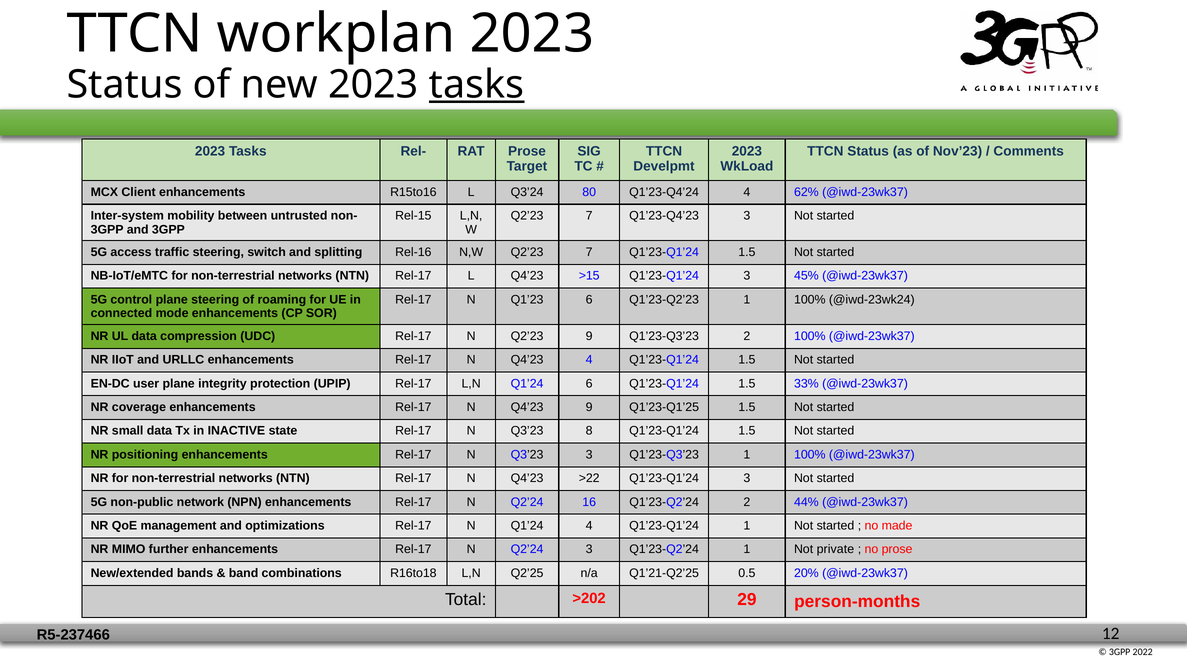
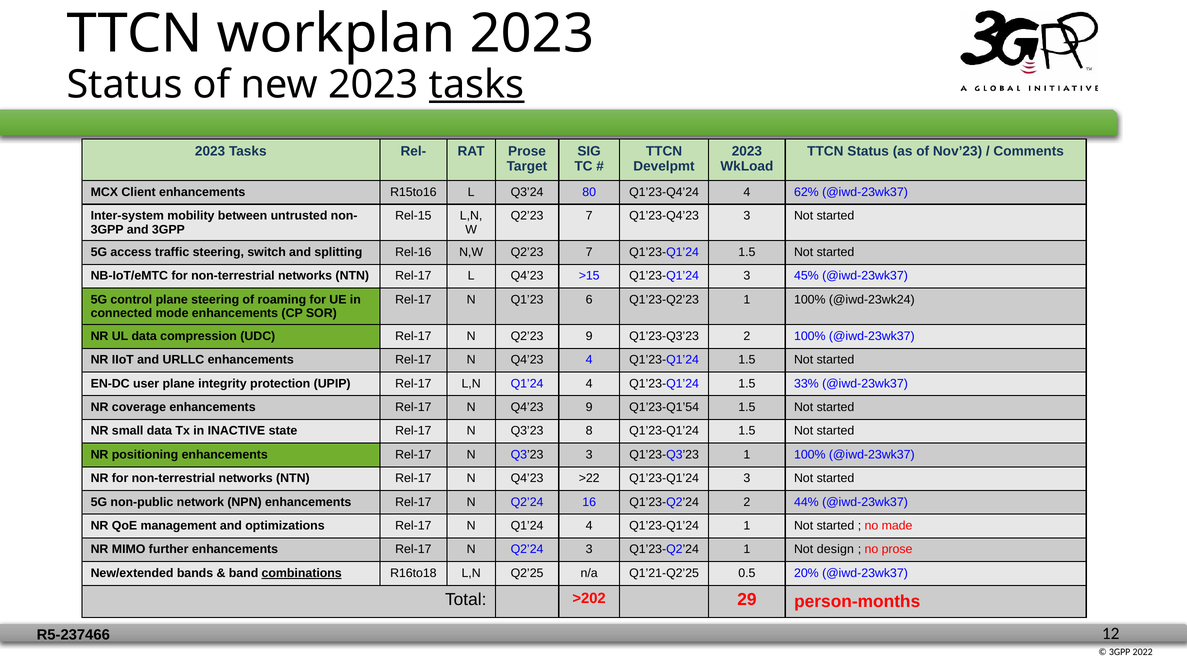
L,N Q1’24 6: 6 -> 4
Q1’23-Q1’25: Q1’23-Q1’25 -> Q1’23-Q1’54
private: private -> design
combinations underline: none -> present
